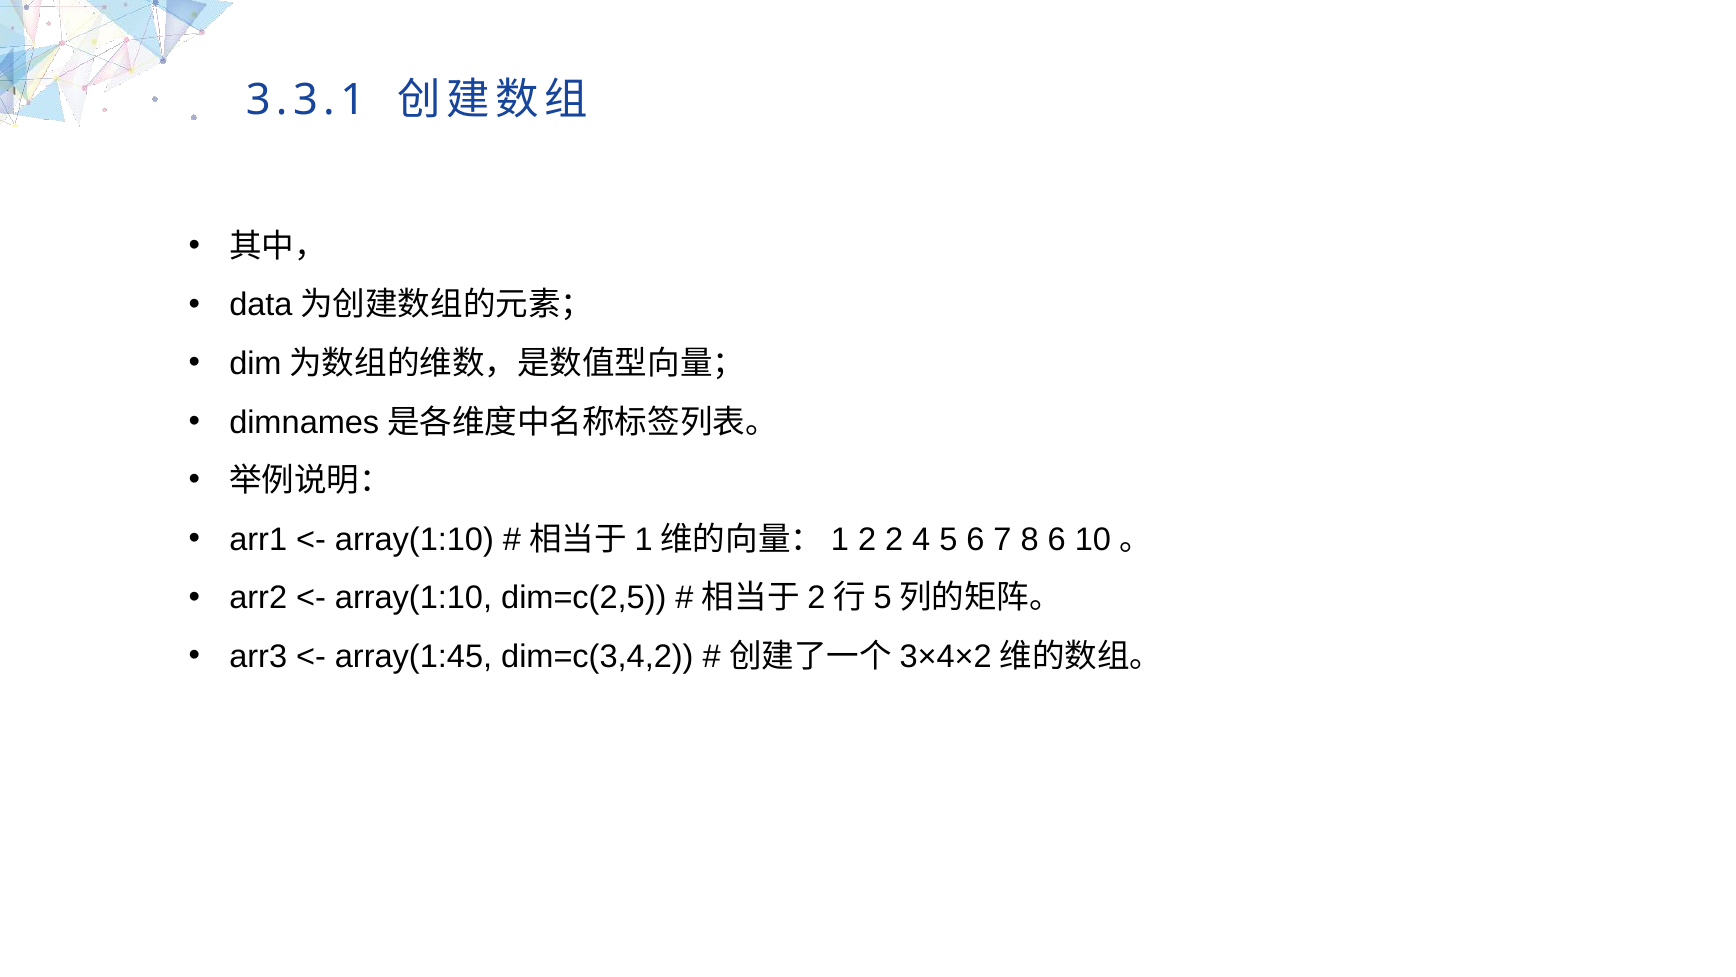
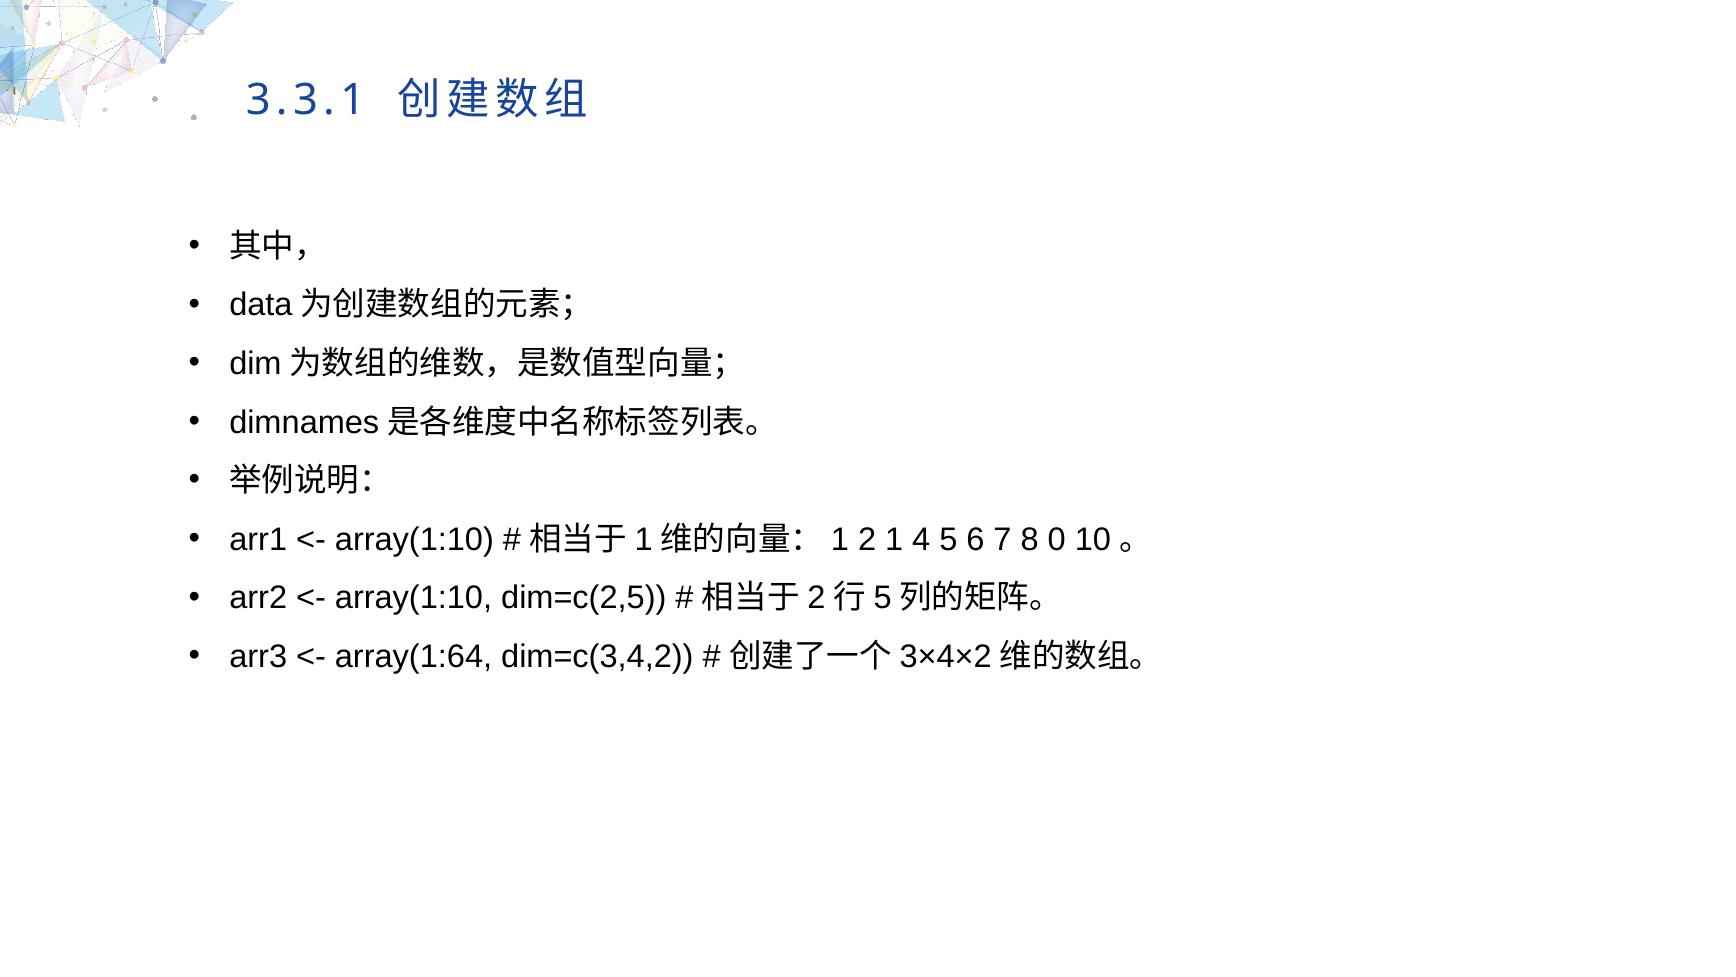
2 2: 2 -> 1
8 6: 6 -> 0
array(1:45: array(1:45 -> array(1:64
